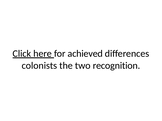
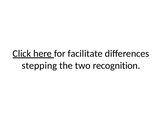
achieved: achieved -> facilitate
colonists: colonists -> stepping
